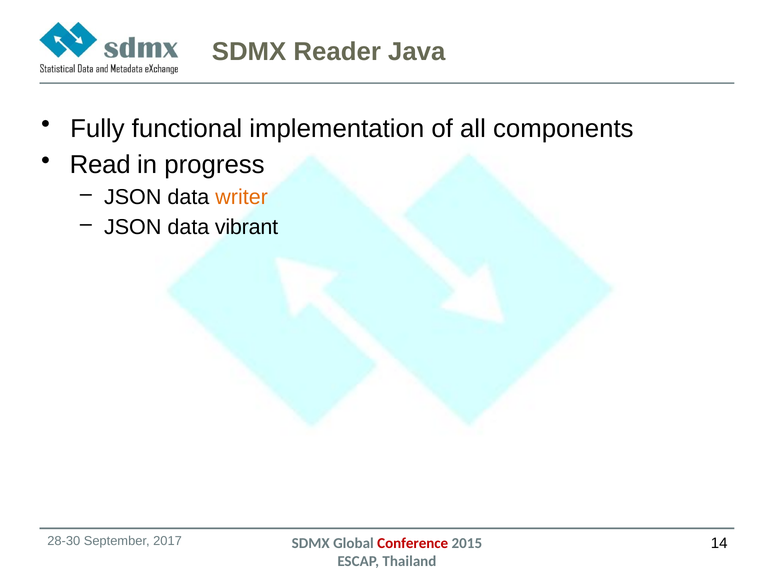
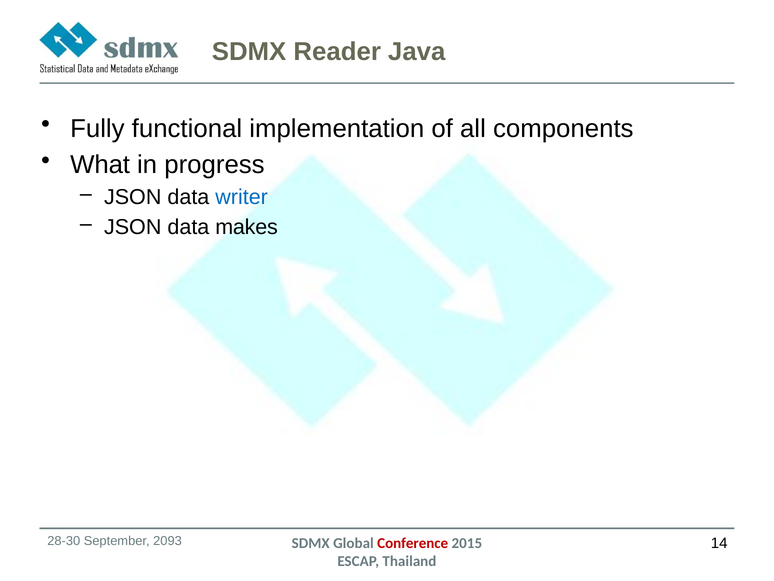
Read: Read -> What
writer colour: orange -> blue
vibrant: vibrant -> makes
2017: 2017 -> 2093
